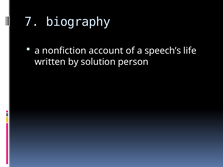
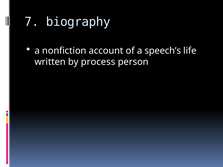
solution: solution -> process
